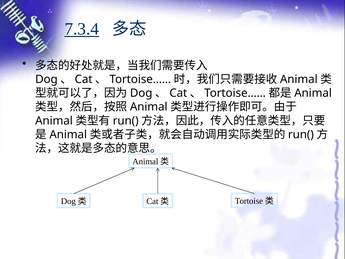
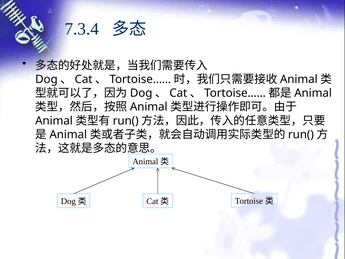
7.3.4 underline: present -> none
